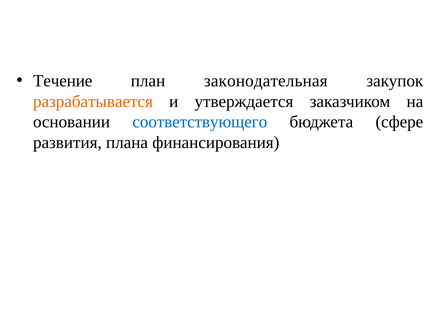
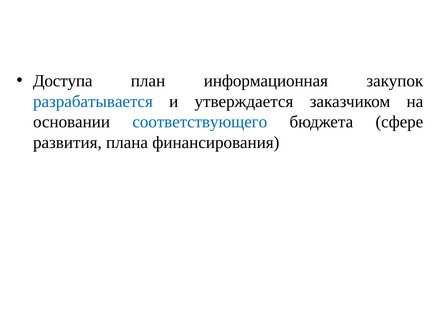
Течение: Течение -> Доступа
законодательная: законодательная -> информационная
разрабатывается colour: orange -> blue
